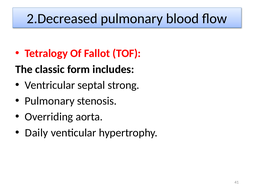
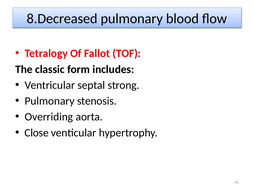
2.Decreased: 2.Decreased -> 8.Decreased
Daily: Daily -> Close
